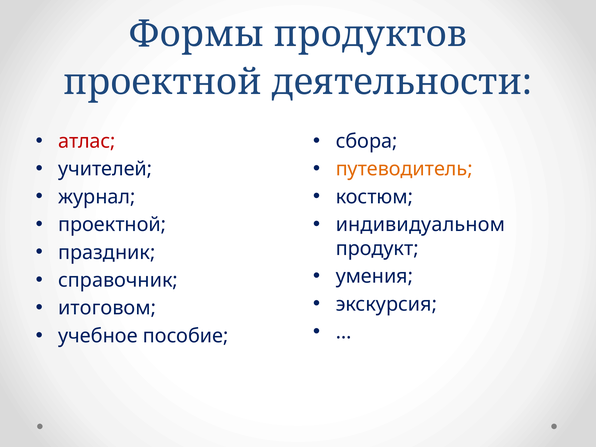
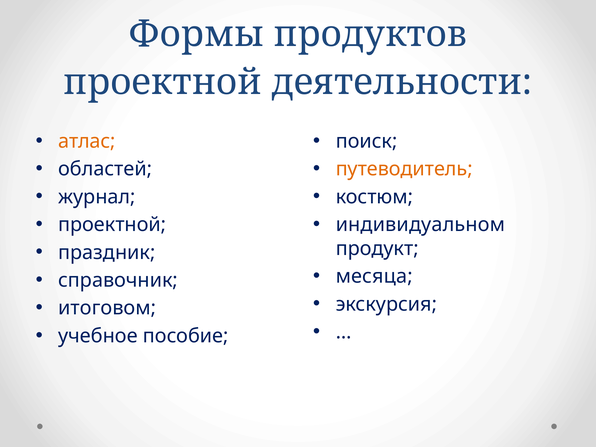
атлас colour: red -> orange
сбора: сбора -> поиск
учителей: учителей -> областей
умения: умения -> месяца
